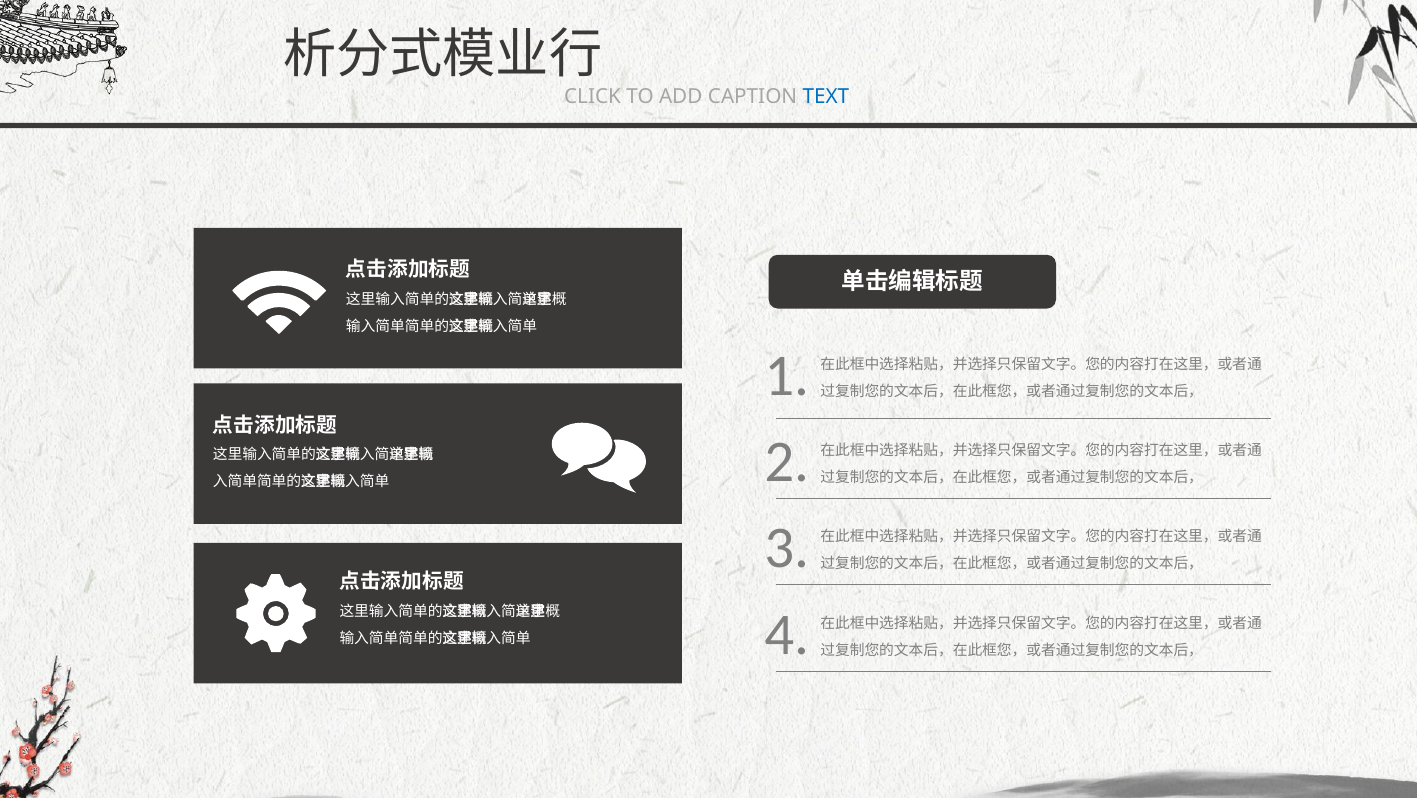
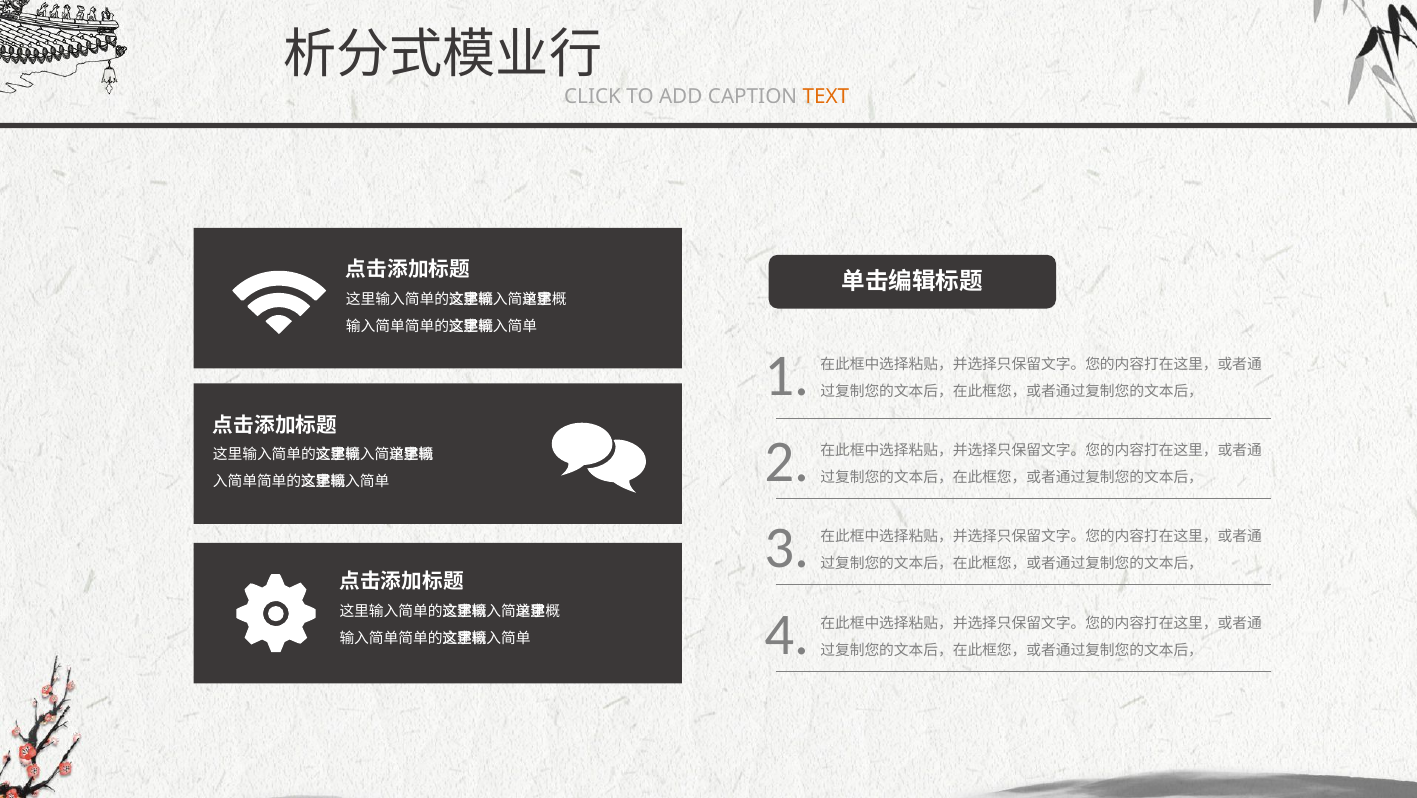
TEXT colour: blue -> orange
